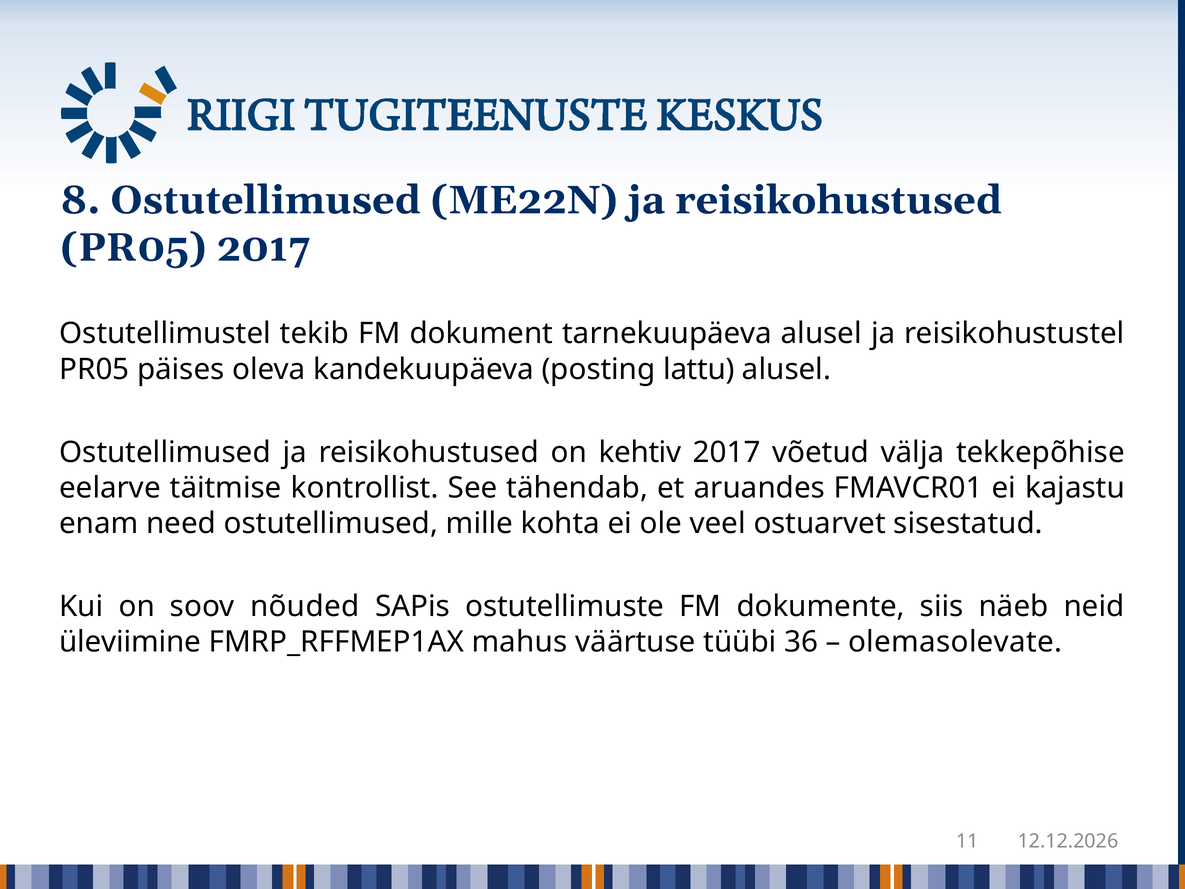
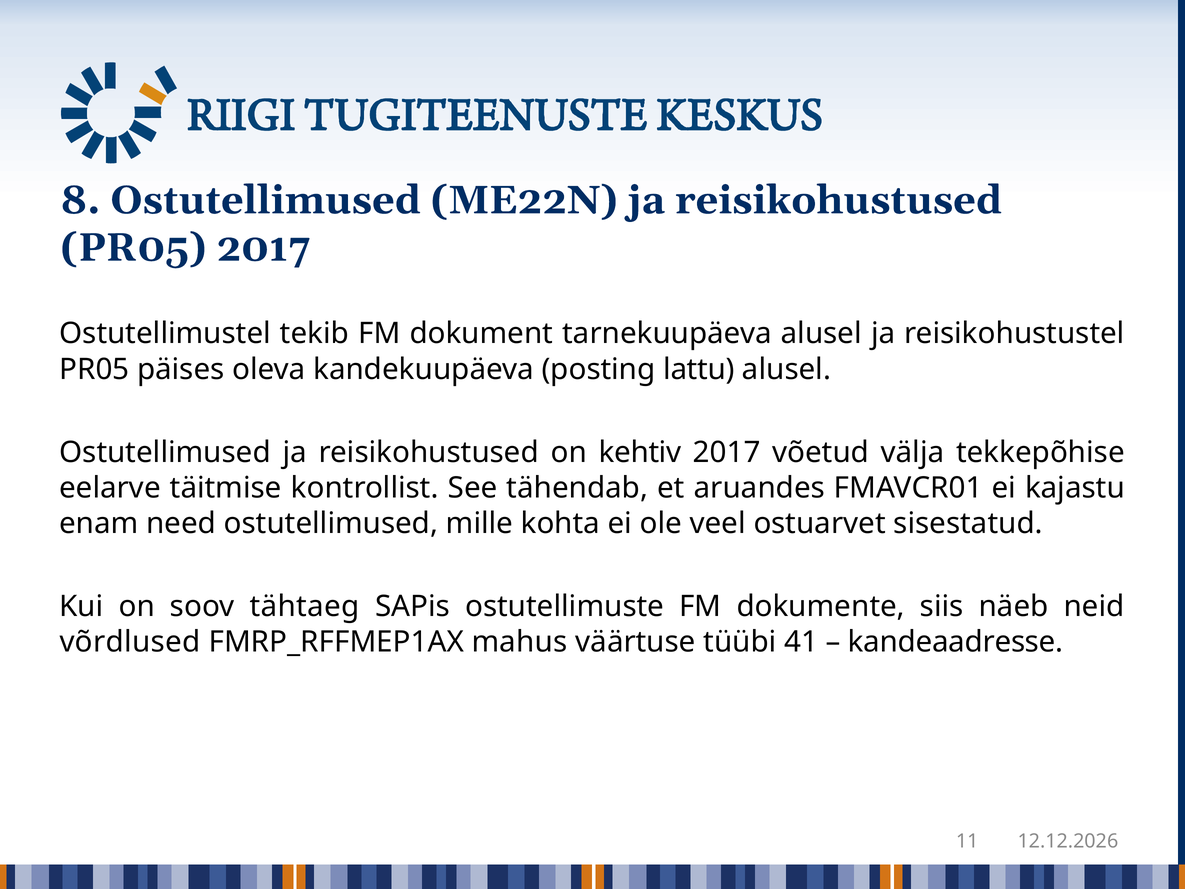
nõuded: nõuded -> tähtaeg
üleviimine: üleviimine -> võrdlused
36: 36 -> 41
olemasolevate: olemasolevate -> kandeaadresse
